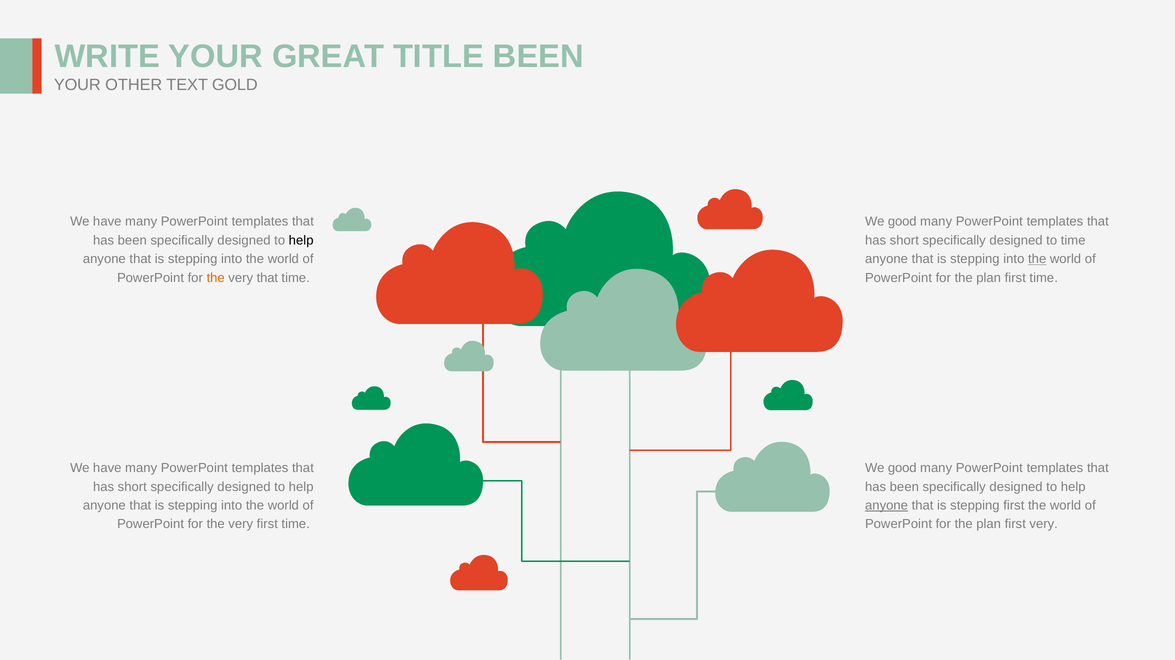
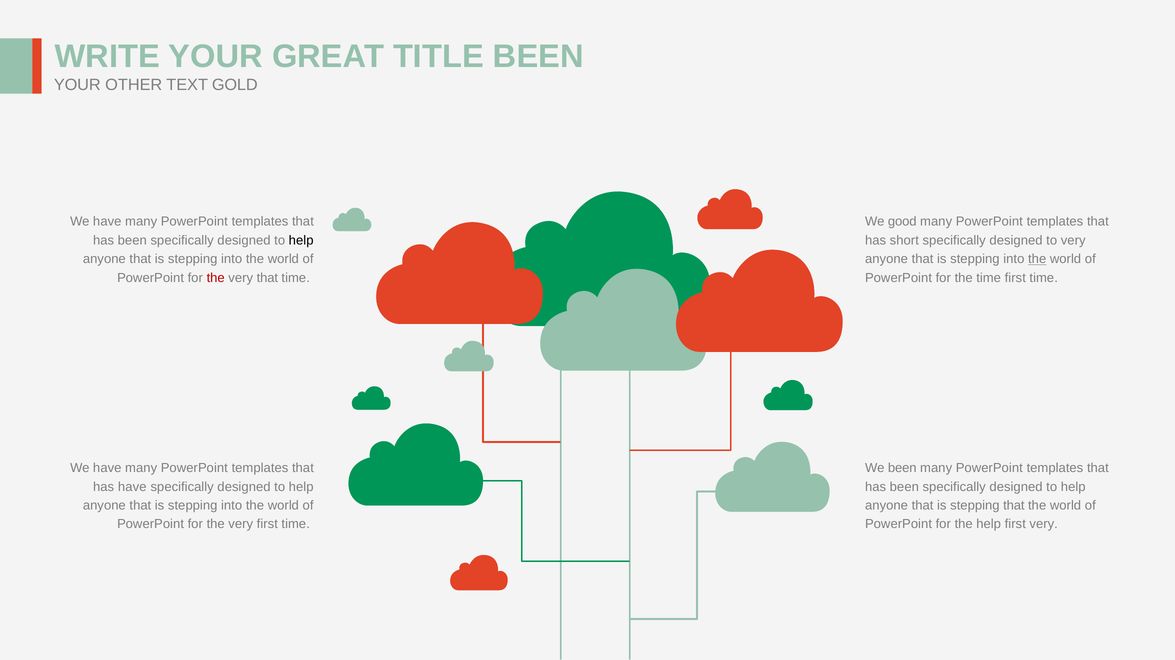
to time: time -> very
the at (216, 278) colour: orange -> red
plan at (989, 278): plan -> time
good at (902, 469): good -> been
short at (132, 487): short -> have
anyone at (887, 506) underline: present -> none
stepping first: first -> that
plan at (989, 525): plan -> help
